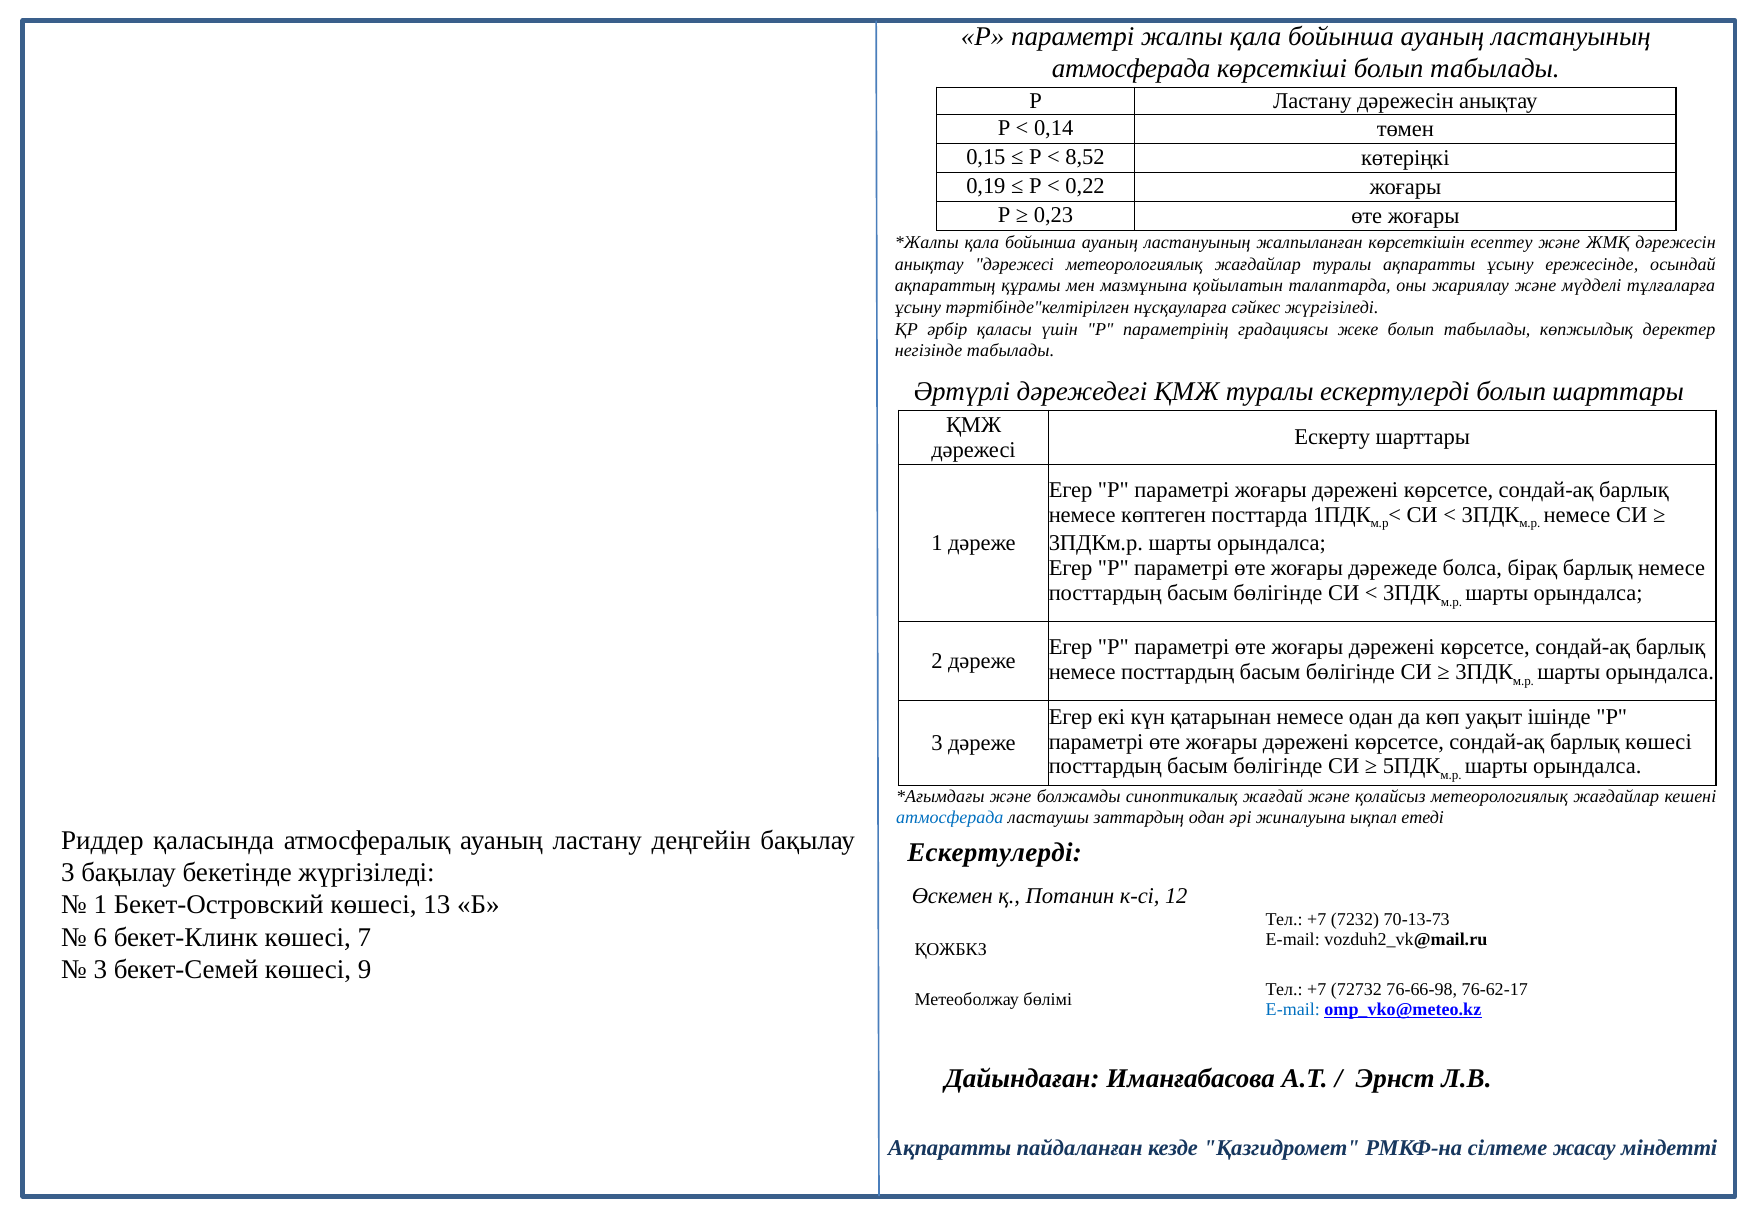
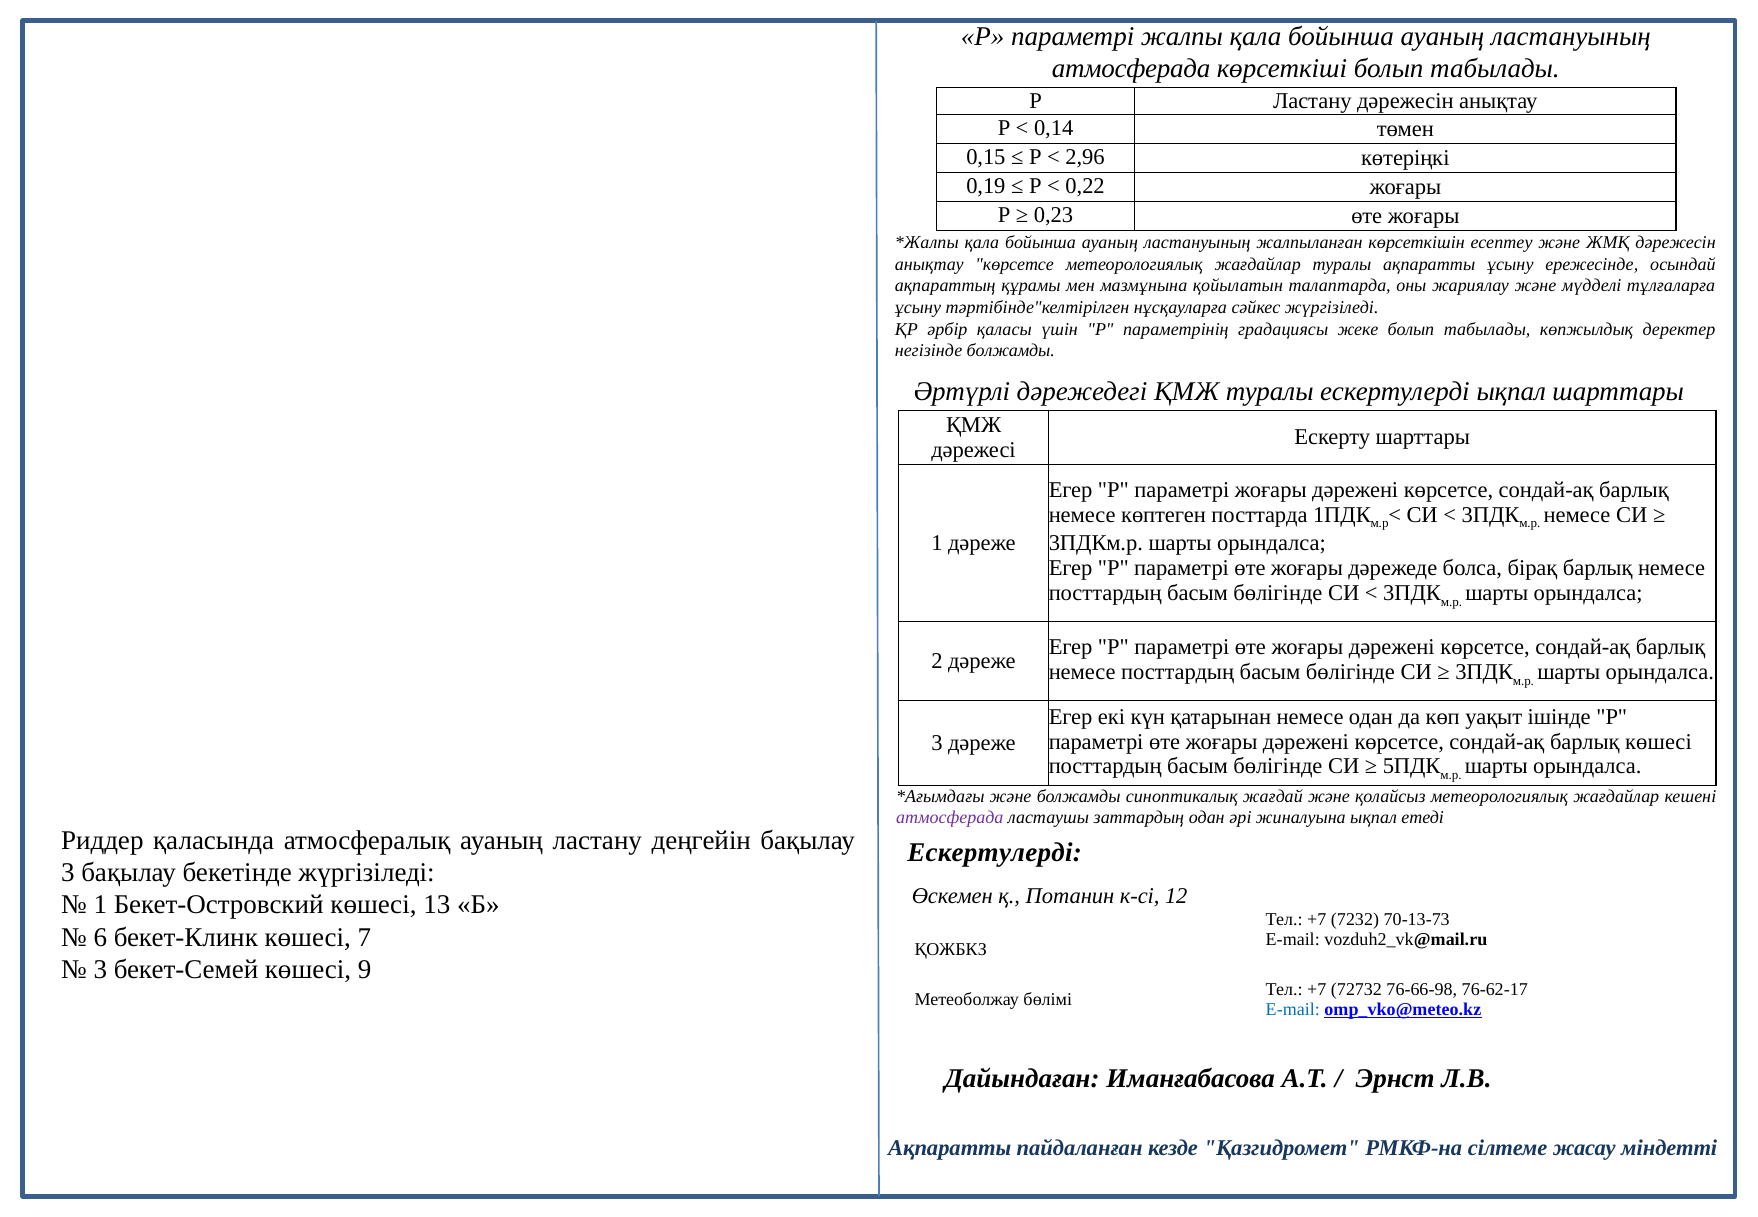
8,52: 8,52 -> 2,96
анықтау дәрежесі: дәрежесі -> көрсетсе
негізінде табылады: табылады -> болжамды
ескертулерді болып: болып -> ықпал
атмосферада at (950, 818) colour: blue -> purple
